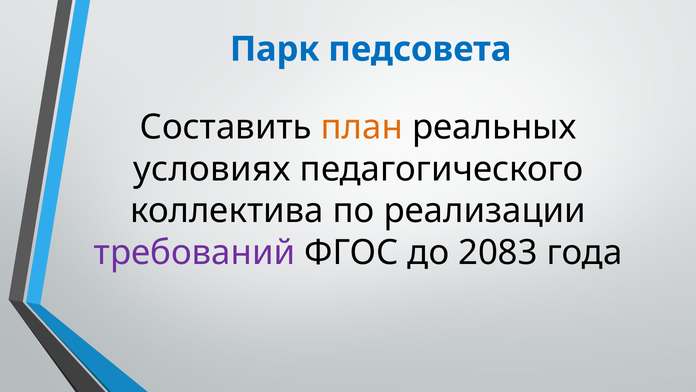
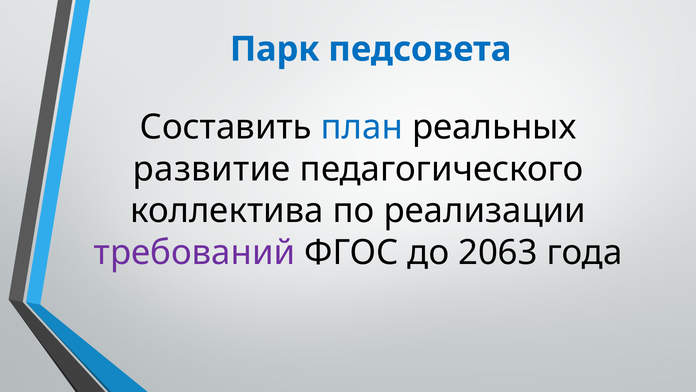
план colour: orange -> blue
условиях: условиях -> развитие
2083: 2083 -> 2063
